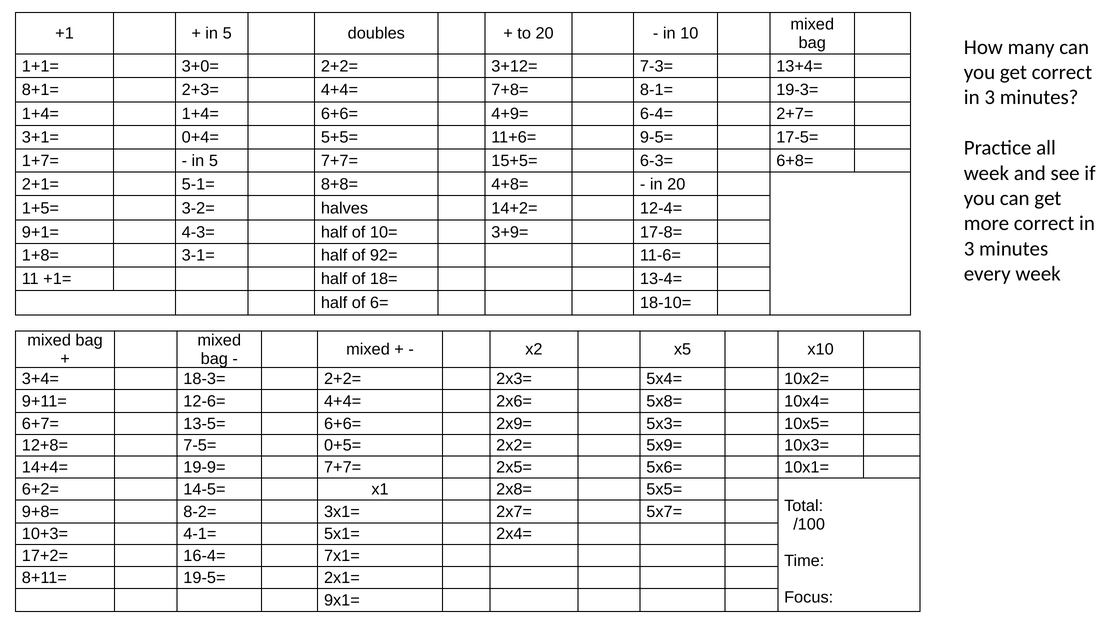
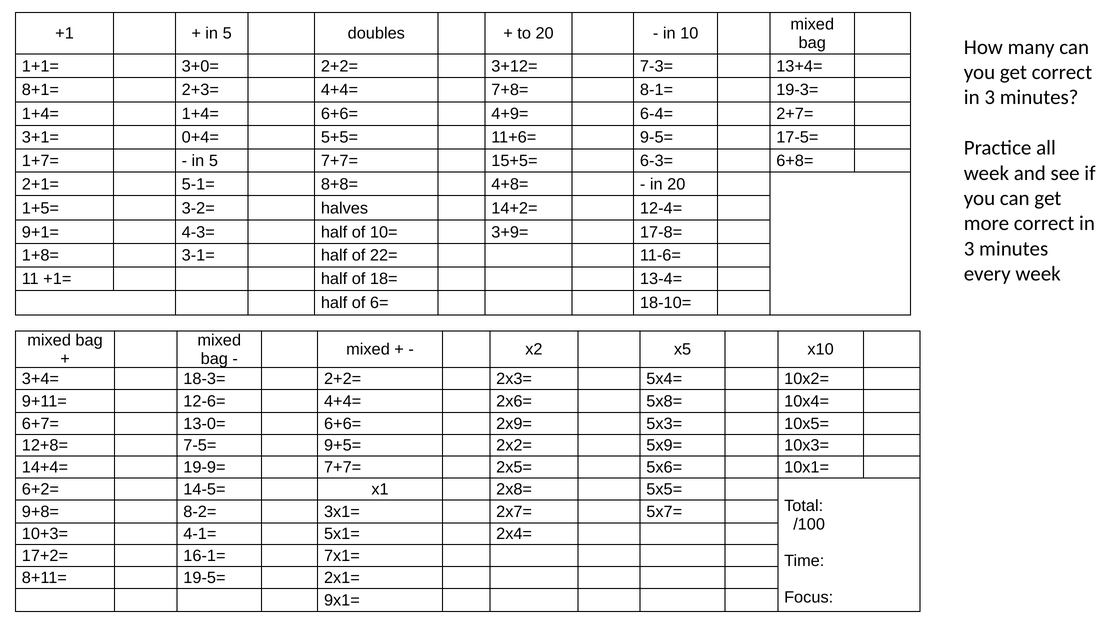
92=: 92= -> 22=
13-5=: 13-5= -> 13-0=
0+5=: 0+5= -> 9+5=
16-4=: 16-4= -> 16-1=
